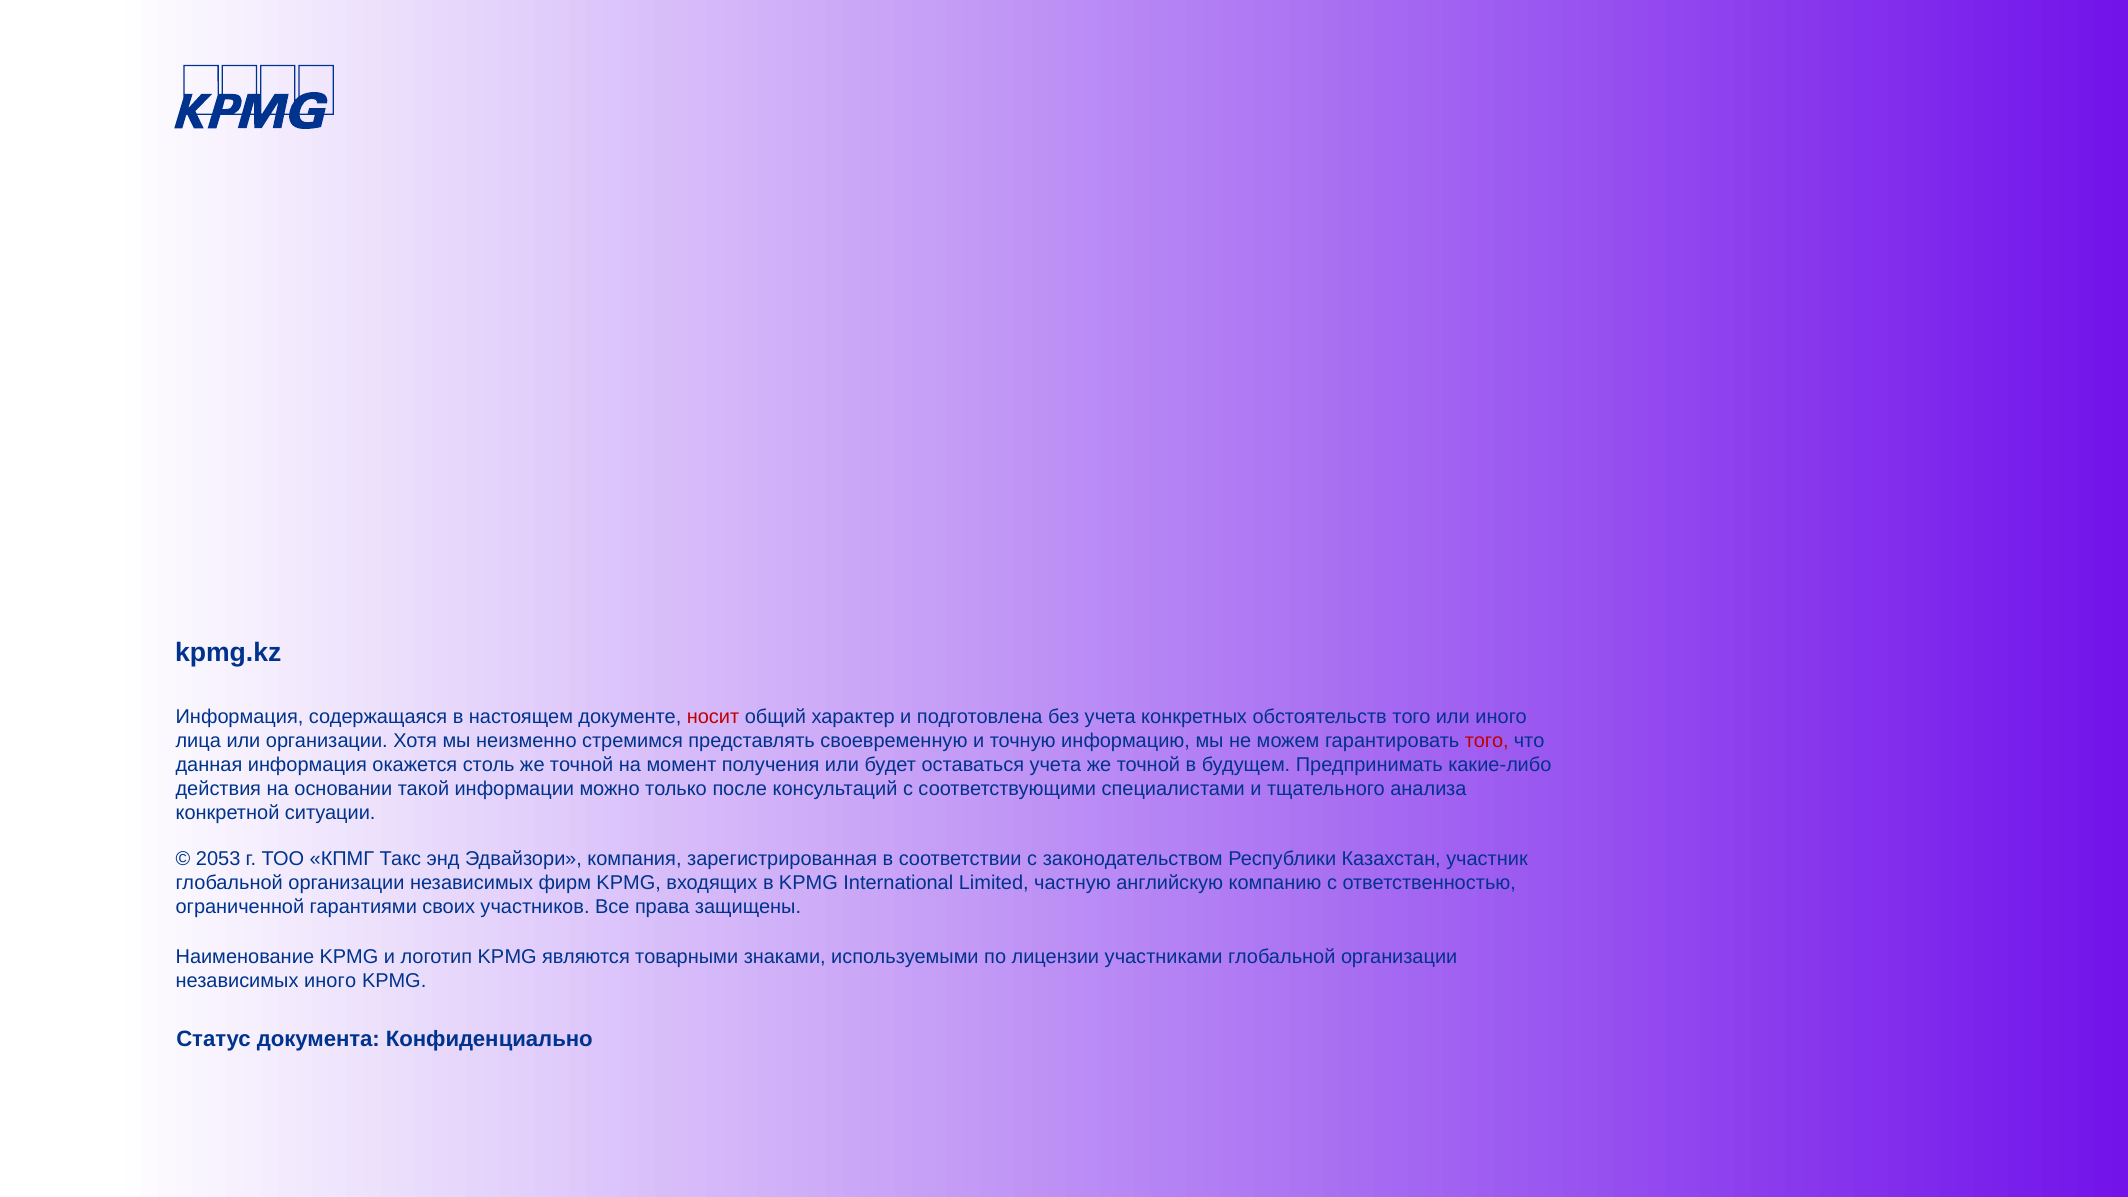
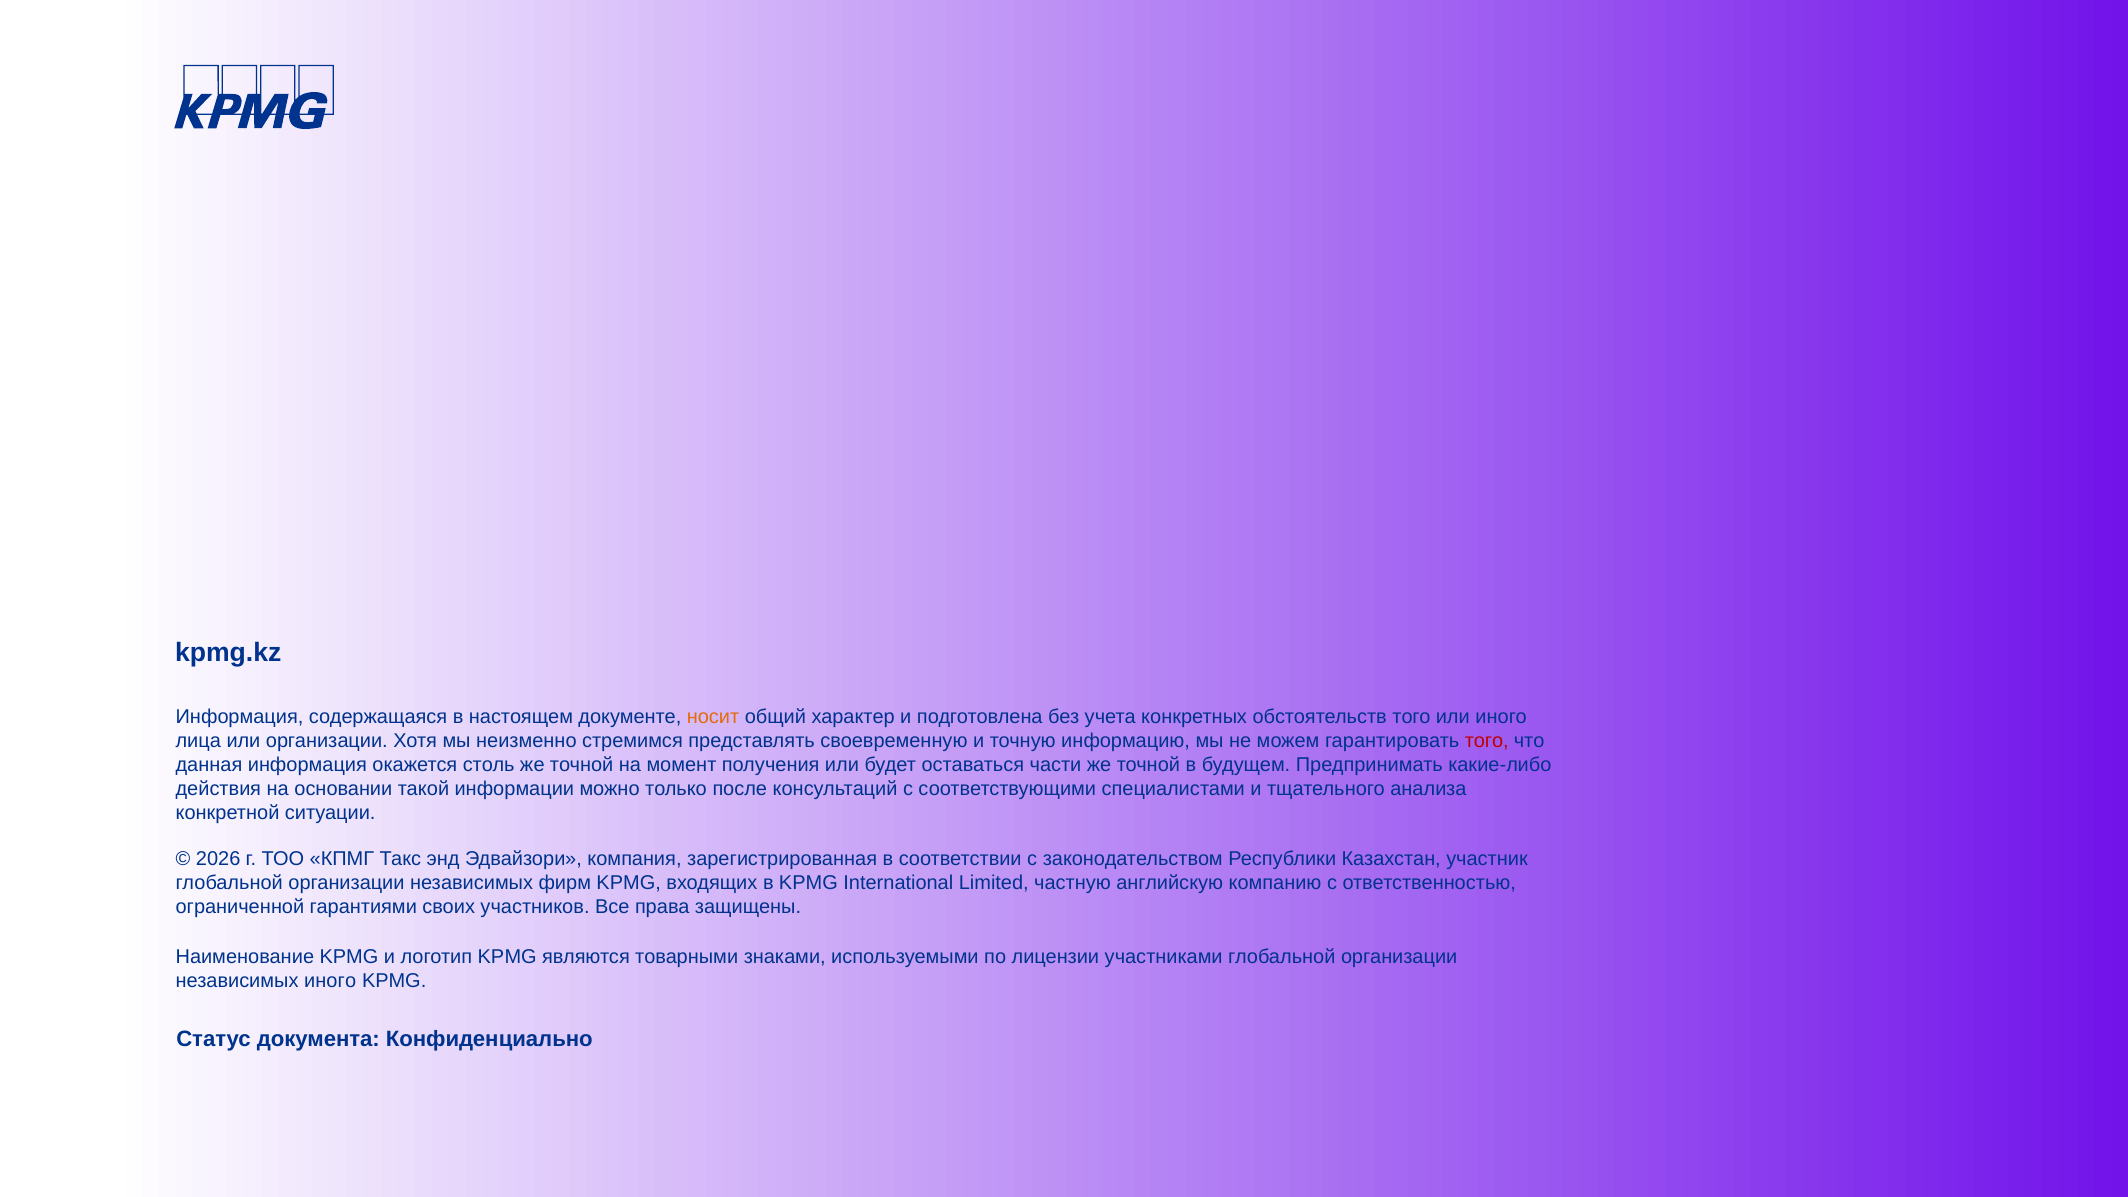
носит colour: red -> orange
оставаться учета: учета -> части
2053: 2053 -> 2026
